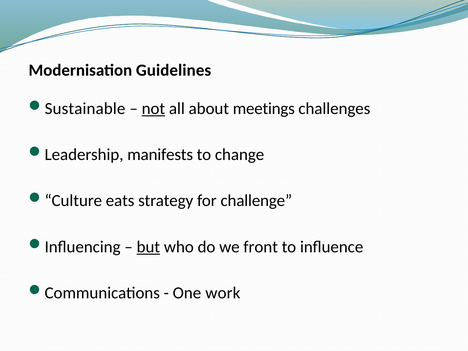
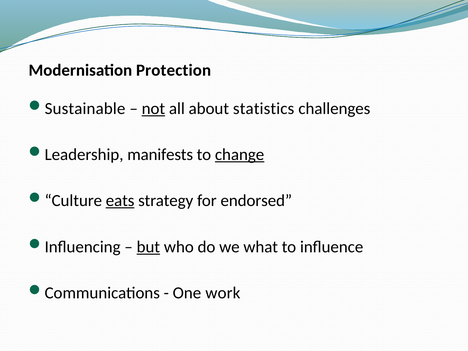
Guidelines: Guidelines -> Protection
meetings: meetings -> statistics
change underline: none -> present
eats underline: none -> present
challenge: challenge -> endorsed
front: front -> what
